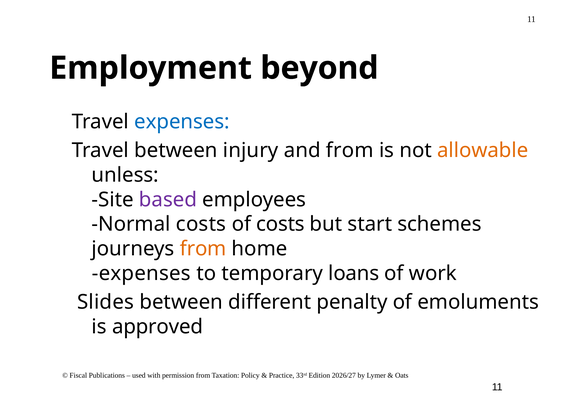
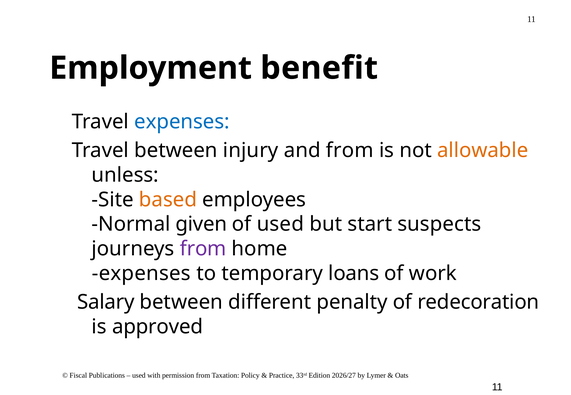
beyond: beyond -> benefit
based colour: purple -> orange
Normal costs: costs -> given
of costs: costs -> used
schemes: schemes -> suspects
from at (203, 249) colour: orange -> purple
Slides: Slides -> Salary
emoluments: emoluments -> redecoration
